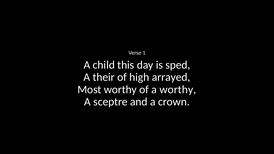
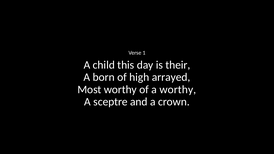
sped: sped -> their
their: their -> born
